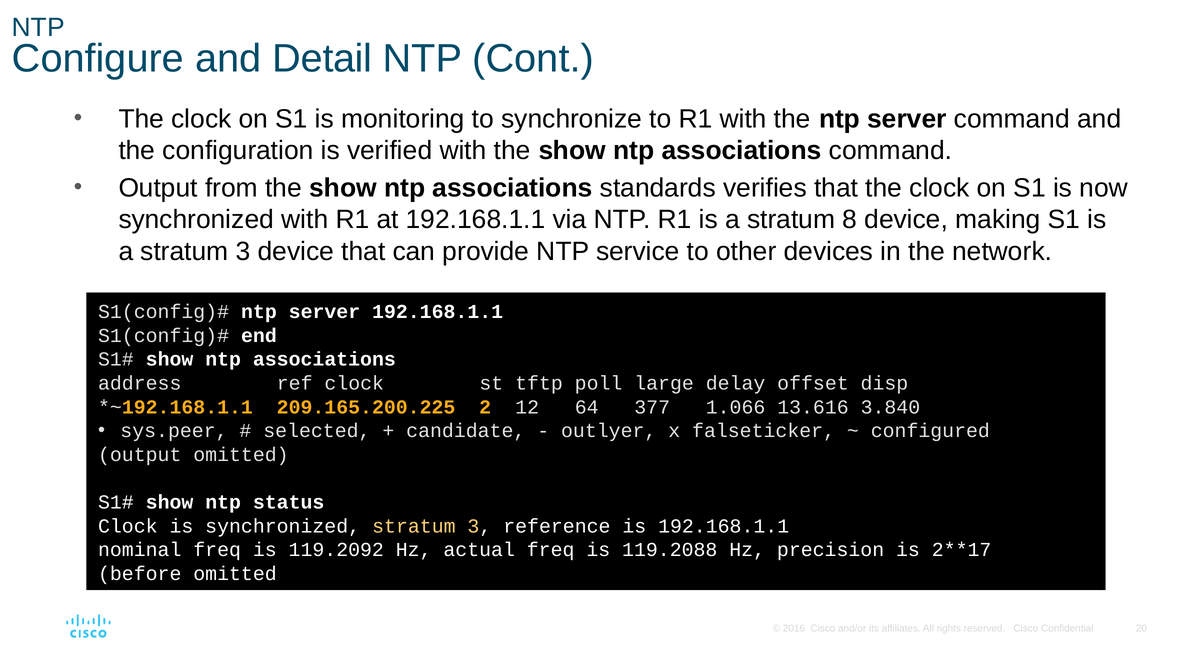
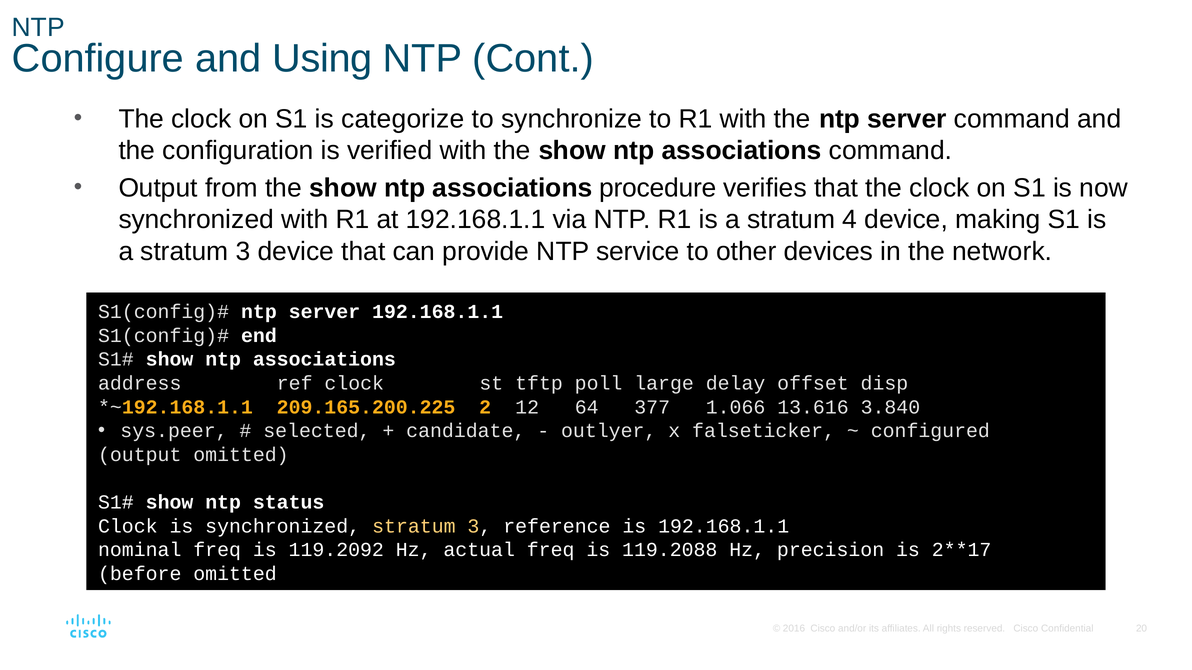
Detail: Detail -> Using
monitoring: monitoring -> categorize
standards: standards -> procedure
8: 8 -> 4
